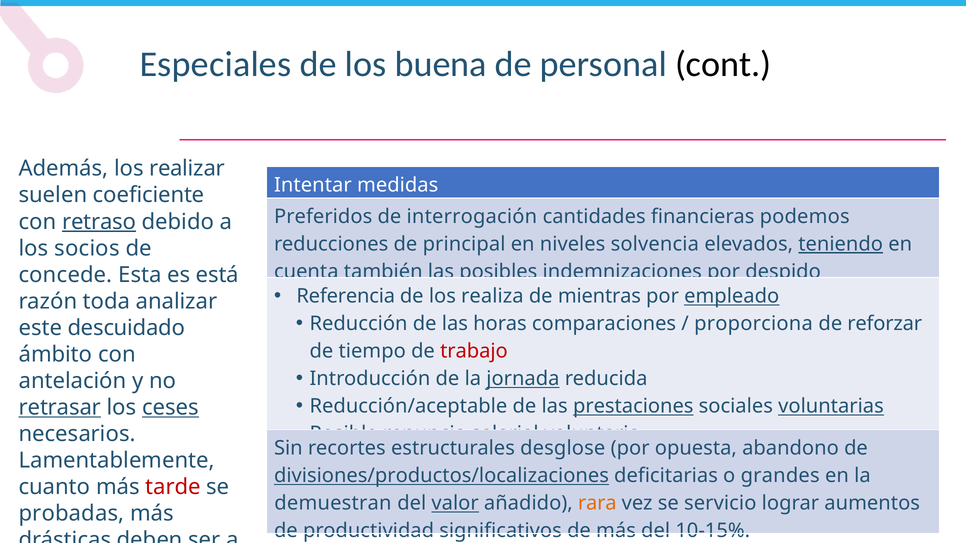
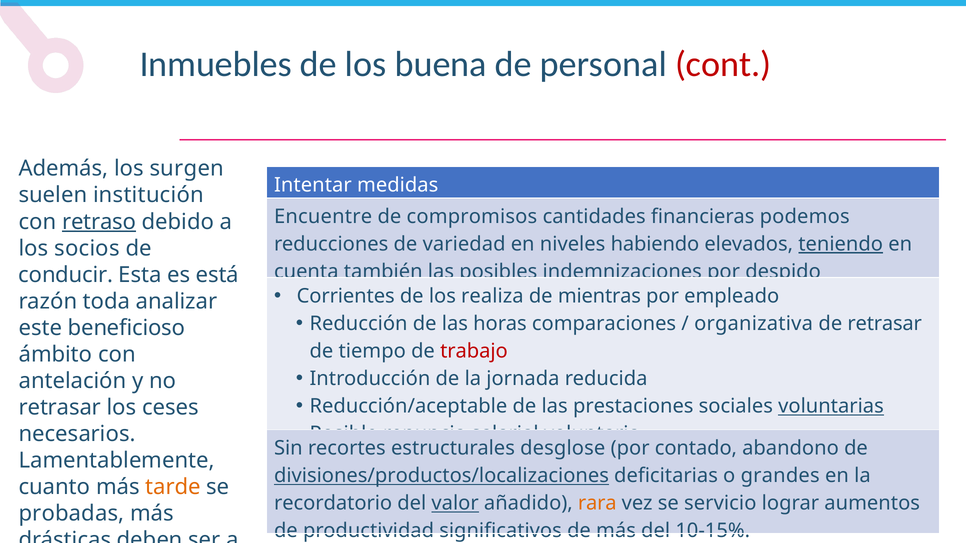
Especiales: Especiales -> Inmuebles
cont colour: black -> red
realizar: realizar -> surgen
coeficiente: coeficiente -> institución
Preferidos: Preferidos -> Encuentre
interrogación: interrogación -> compromisos
principal: principal -> variedad
solvencia: solvencia -> habiendo
concede: concede -> conducir
Referencia: Referencia -> Corrientes
empleado underline: present -> none
proporciona: proporciona -> organizativa
de reforzar: reforzar -> retrasar
descuidado: descuidado -> beneficioso
jornada underline: present -> none
prestaciones underline: present -> none
retrasar at (60, 408) underline: present -> none
ceses underline: present -> none
opuesta: opuesta -> contado
tarde colour: red -> orange
demuestran: demuestran -> recordatorio
